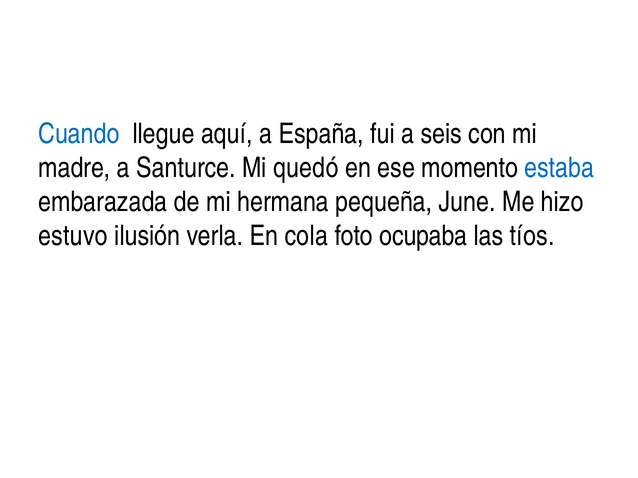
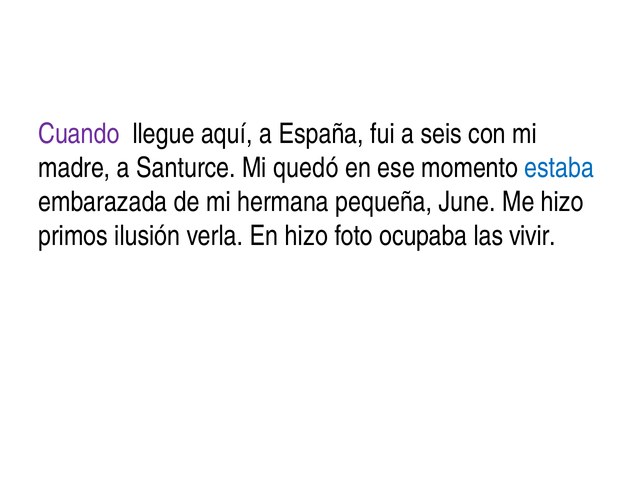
Cuando colour: blue -> purple
estuvo: estuvo -> primos
En cola: cola -> hizo
tíos: tíos -> vivir
